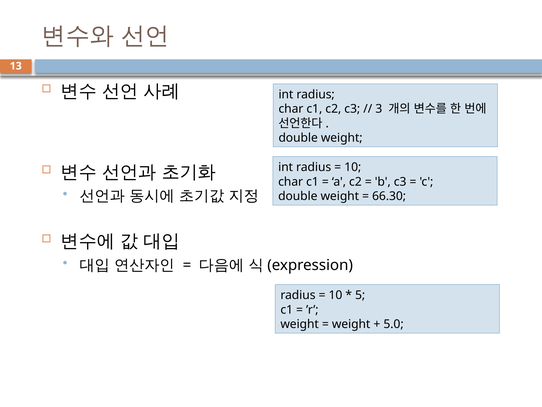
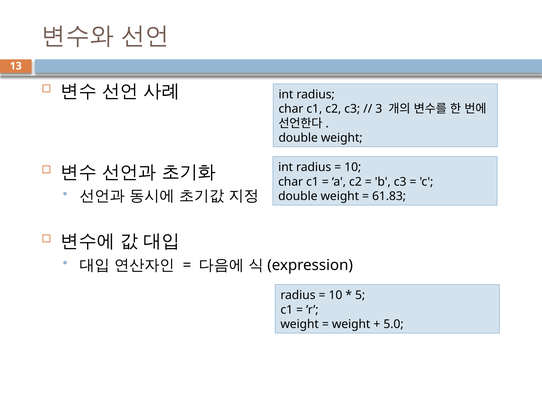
66.30: 66.30 -> 61.83
